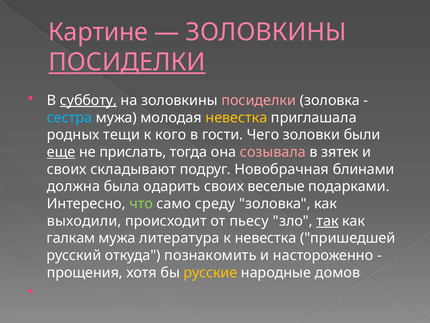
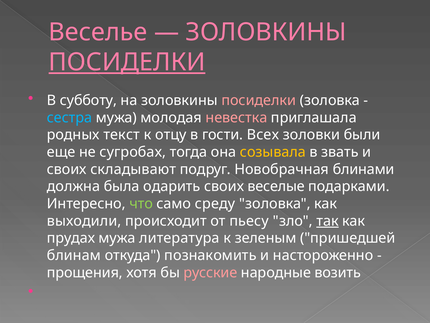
Картине: Картине -> Веселье
субботу underline: present -> none
невестка at (236, 117) colour: yellow -> pink
тещи: тещи -> текст
кого: кого -> отцу
Чего: Чего -> Всех
еще underline: present -> none
прислать: прислать -> сугробах
созывала colour: pink -> yellow
зятек: зятек -> звать
галкам: галкам -> прудах
к невестка: невестка -> зеленым
русский: русский -> блинам
русские colour: yellow -> pink
домов: домов -> возить
